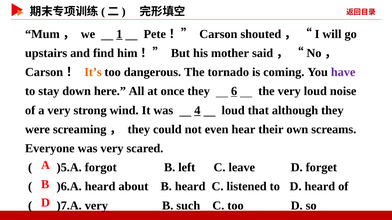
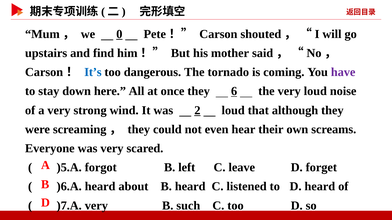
1: 1 -> 0
It’s colour: orange -> blue
4: 4 -> 2
